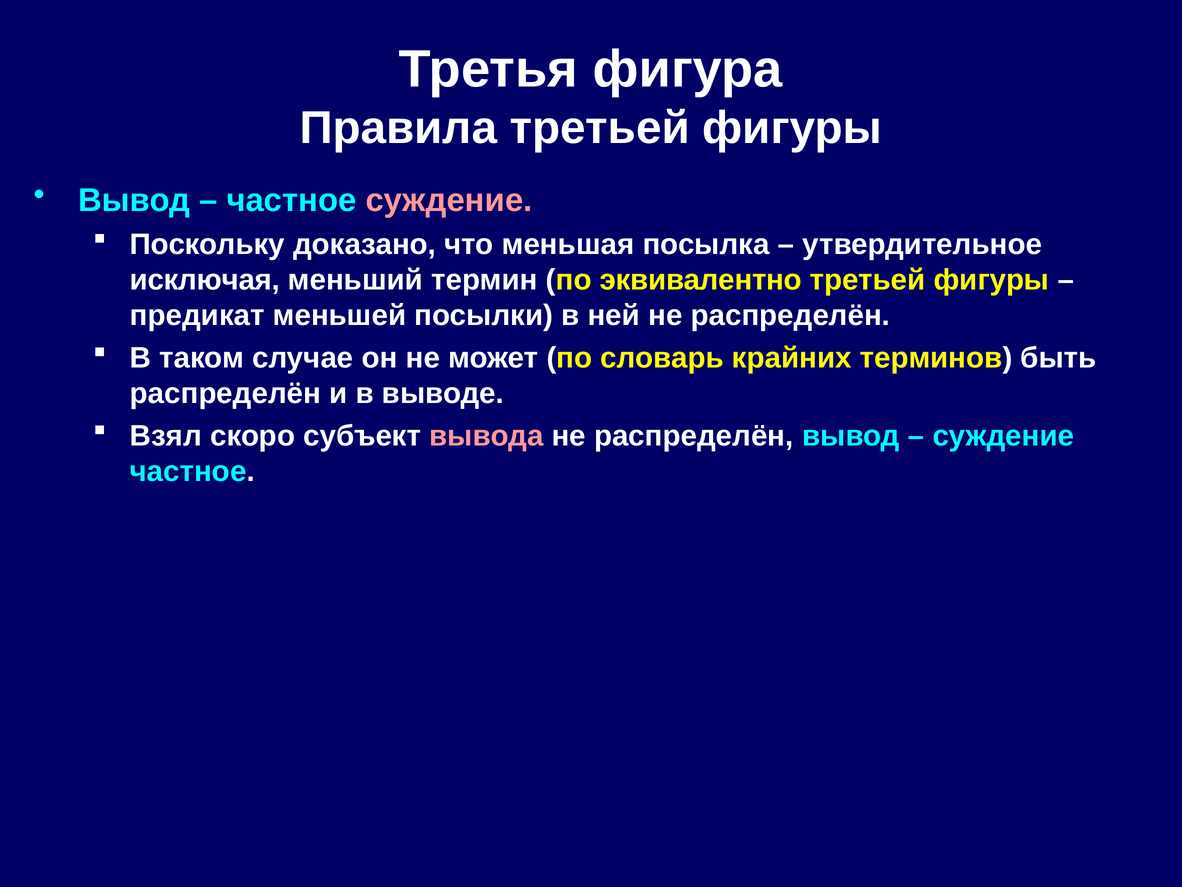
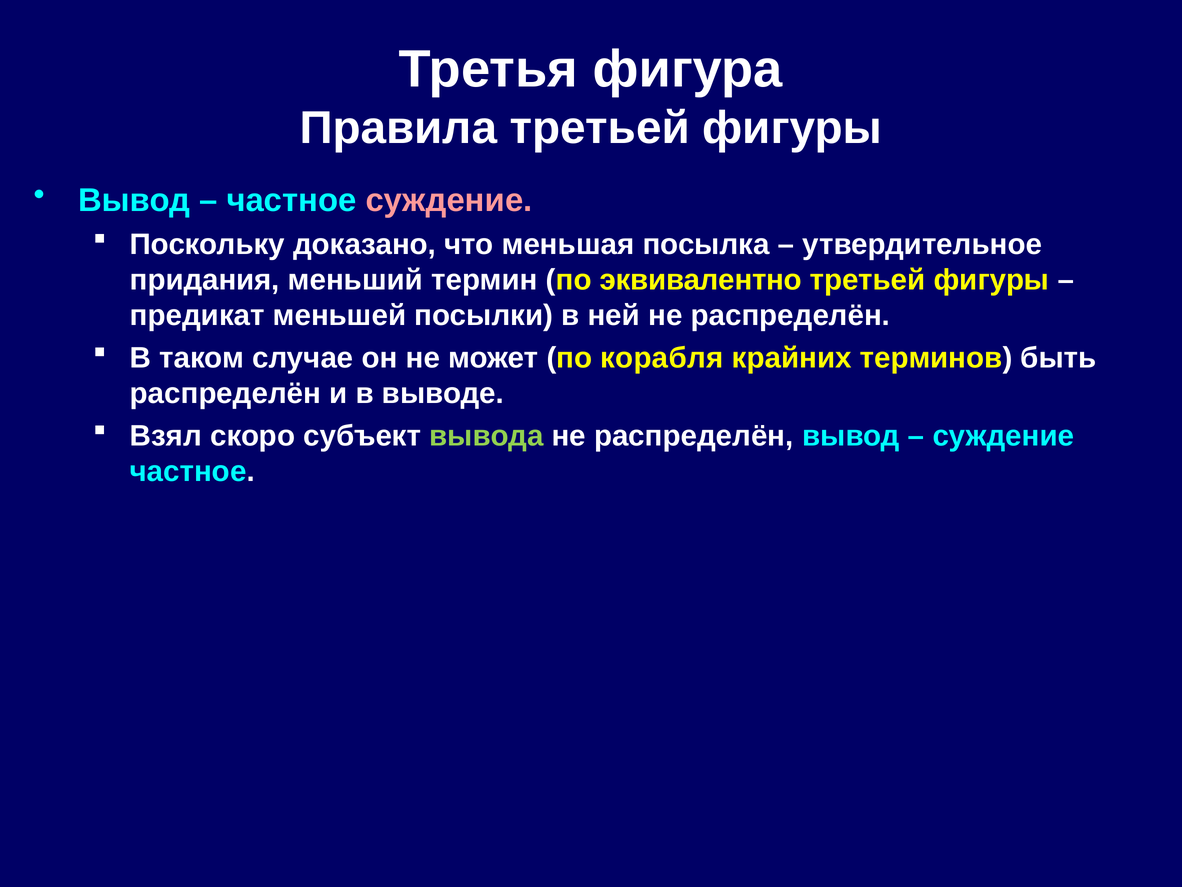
исключая: исключая -> придания
словарь: словарь -> корабля
вывода colour: pink -> light green
